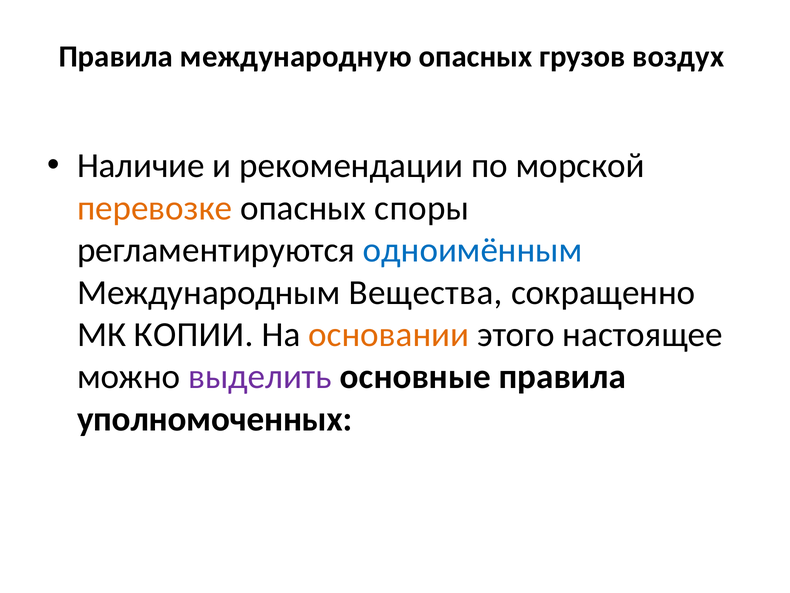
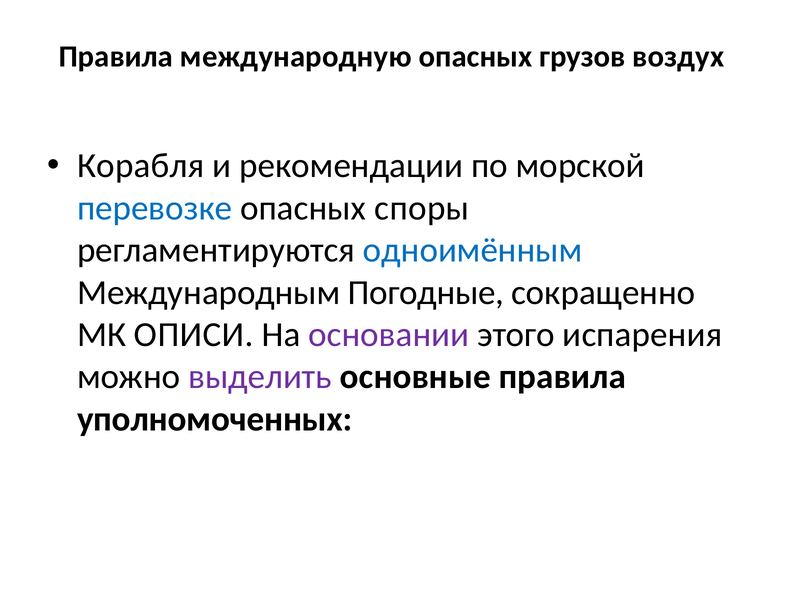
Наличие: Наличие -> Корабля
перевозке colour: orange -> blue
Вещества: Вещества -> Погодные
КОПИИ: КОПИИ -> ОПИСИ
основании colour: orange -> purple
настоящее: настоящее -> испарения
